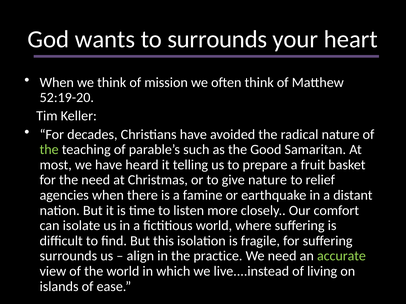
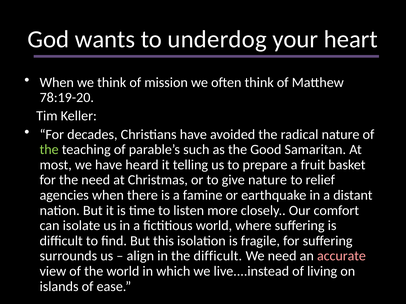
to surrounds: surrounds -> underdog
52:19-20: 52:19-20 -> 78:19-20
the practice: practice -> difficult
accurate colour: light green -> pink
